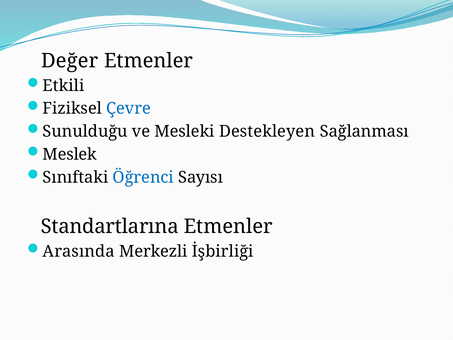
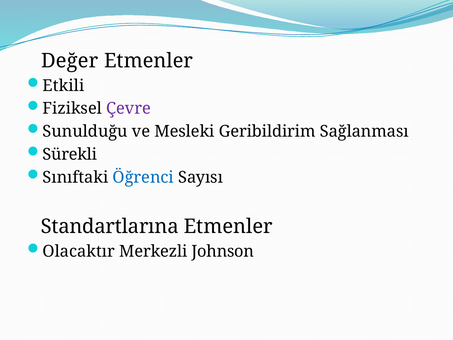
Çevre colour: blue -> purple
Destekleyen: Destekleyen -> Geribildirim
Meslek: Meslek -> Sürekli
Arasında: Arasında -> Olacaktır
İşbirliği: İşbirliği -> Johnson
